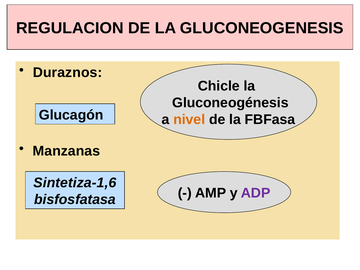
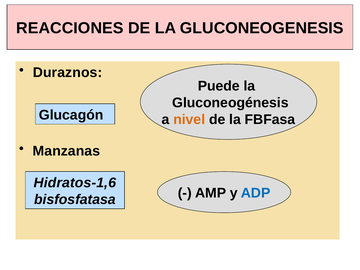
REGULACION: REGULACION -> REACCIONES
Chicle: Chicle -> Puede
Sintetiza-1,6: Sintetiza-1,6 -> Hidratos-1,6
ADP colour: purple -> blue
